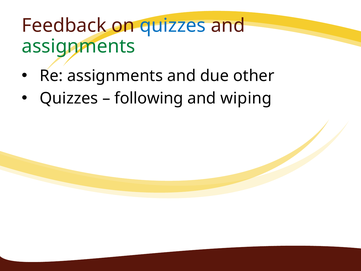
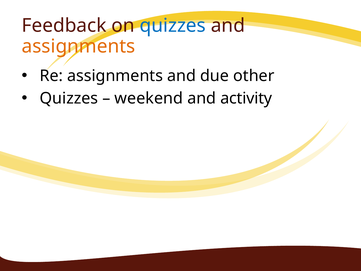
assignments at (78, 46) colour: green -> orange
following: following -> weekend
wiping: wiping -> activity
